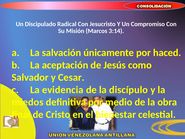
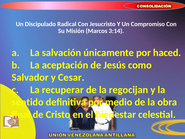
evidencia: evidencia -> recuperar
discípulo: discípulo -> regocijan
miedos: miedos -> sentido
